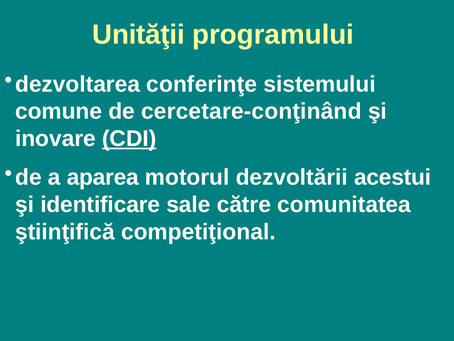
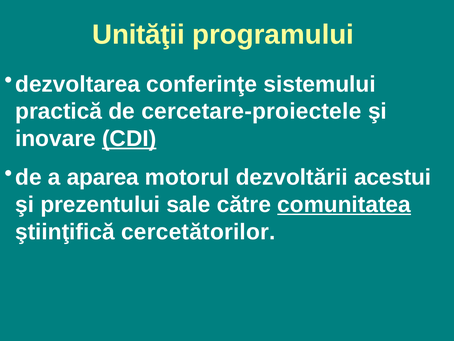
comune: comune -> practică
cercetare-conţinând: cercetare-conţinând -> cercetare-proiectele
identificare: identificare -> prezentului
comunitatea underline: none -> present
competiţional: competiţional -> cercetătorilor
